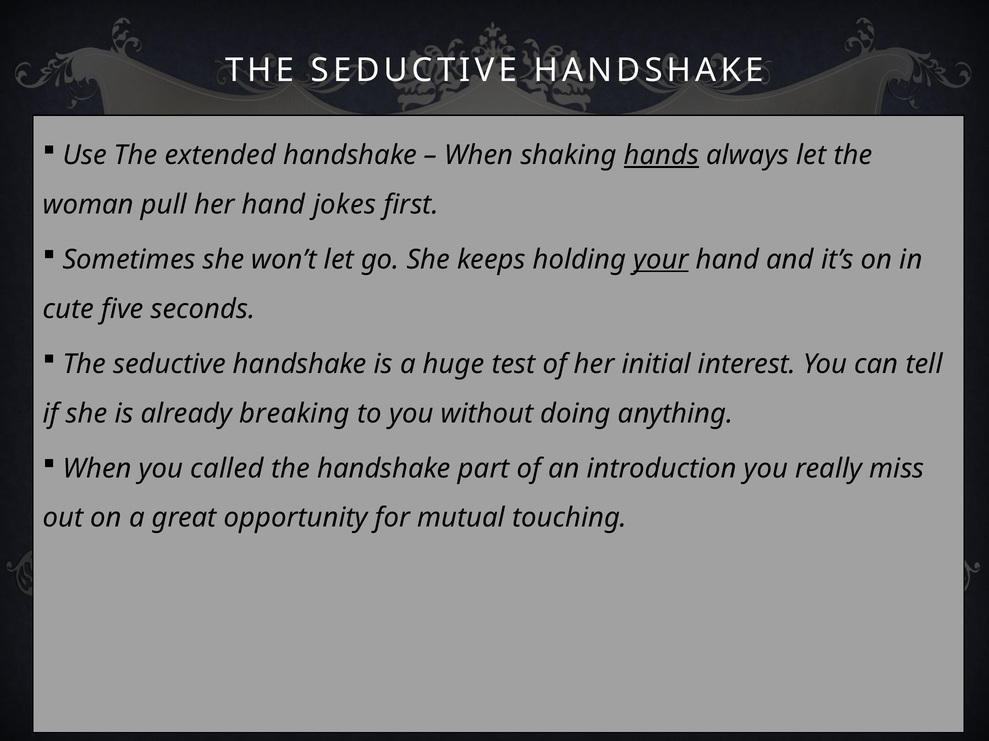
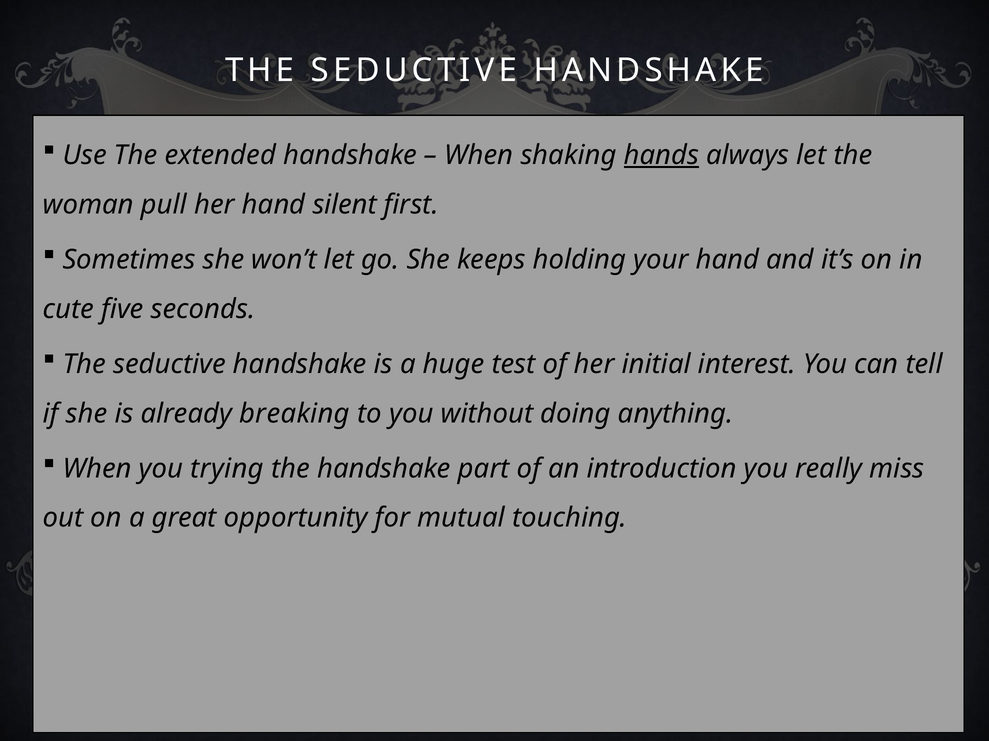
jokes: jokes -> silent
your underline: present -> none
called: called -> trying
